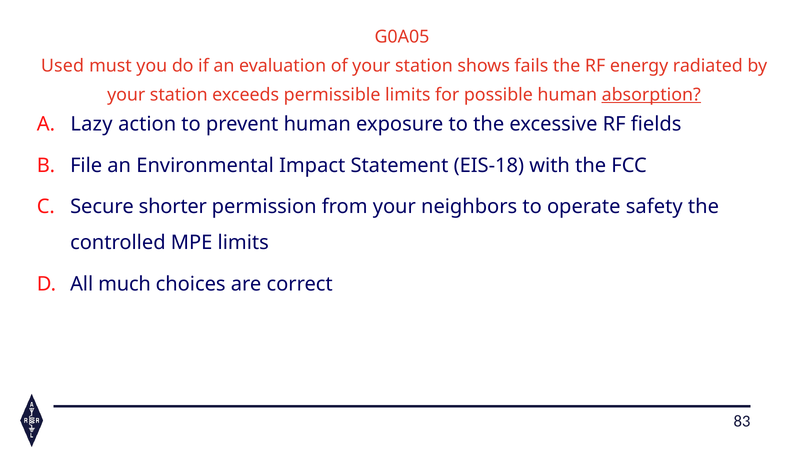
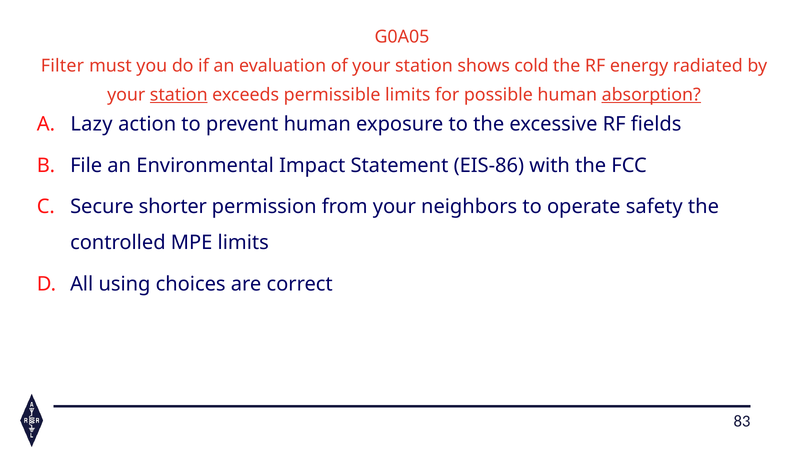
Used: Used -> Filter
fails: fails -> cold
station at (179, 95) underline: none -> present
EIS-18: EIS-18 -> EIS-86
much: much -> using
